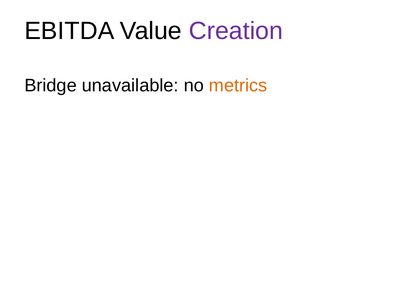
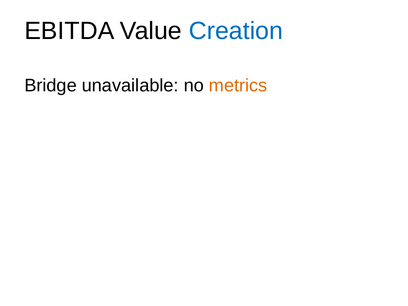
Creation colour: purple -> blue
